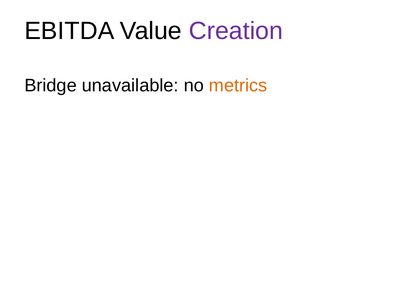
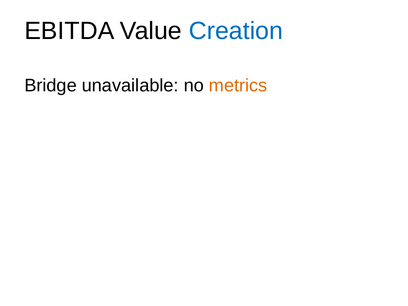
Creation colour: purple -> blue
